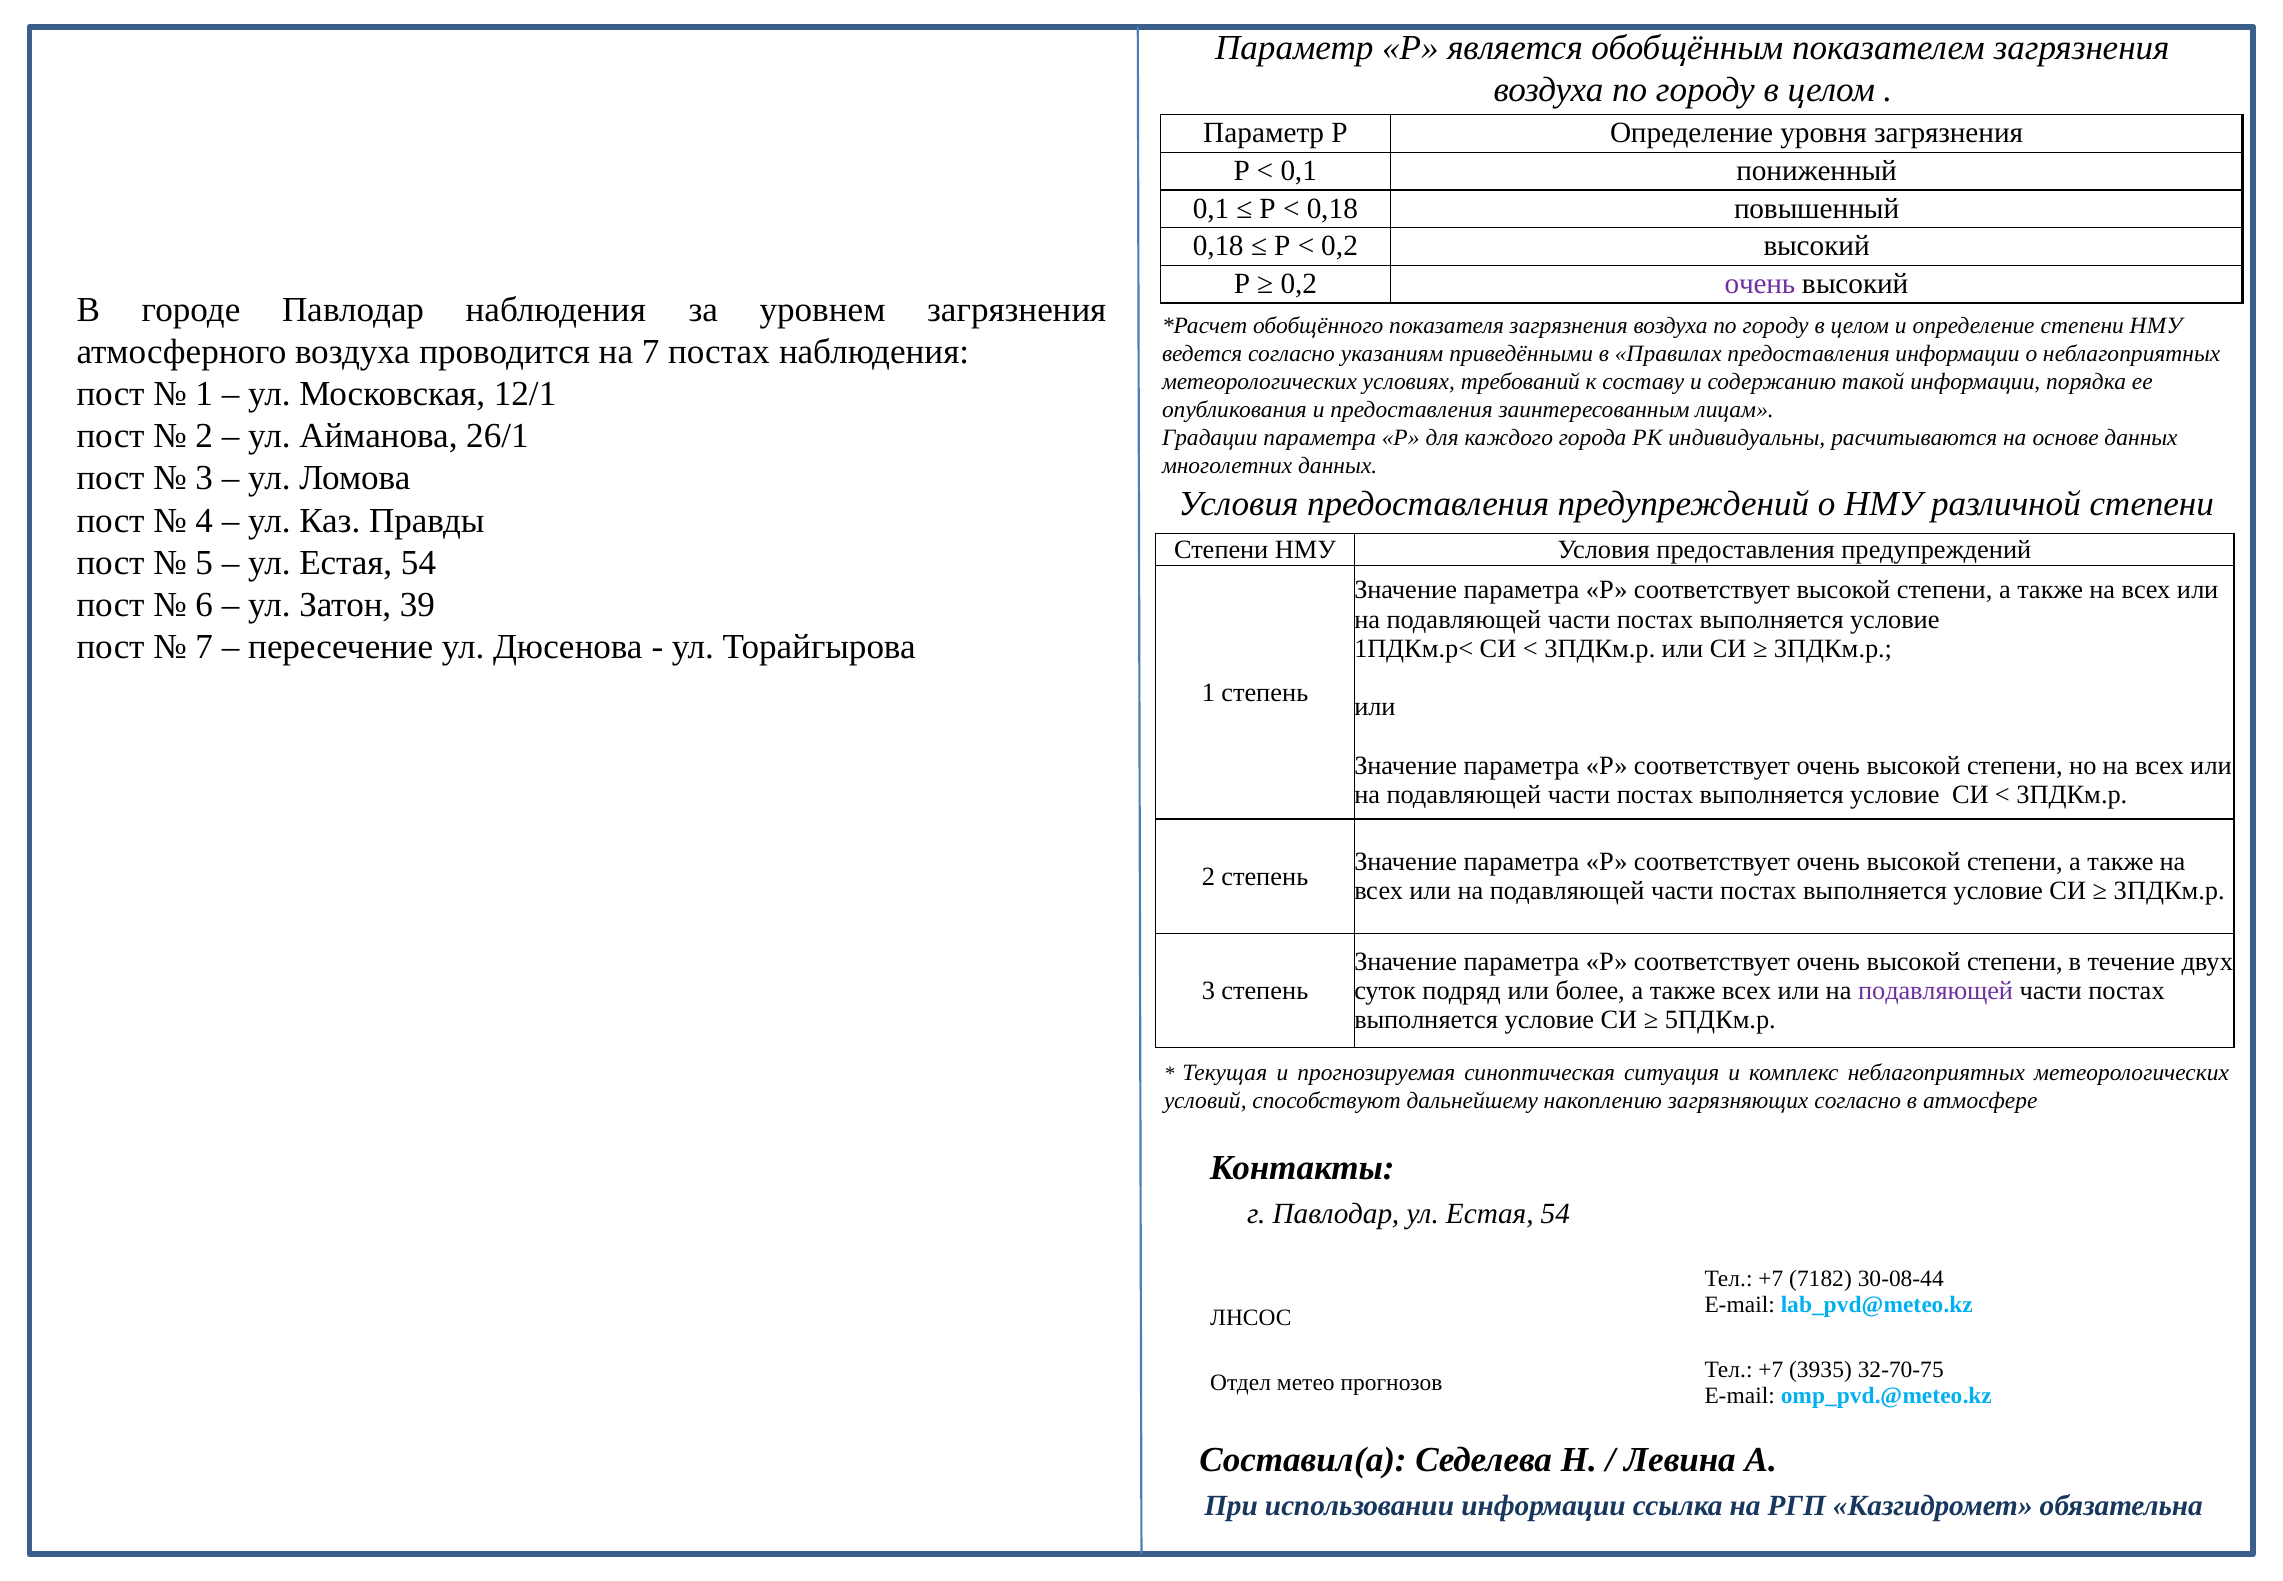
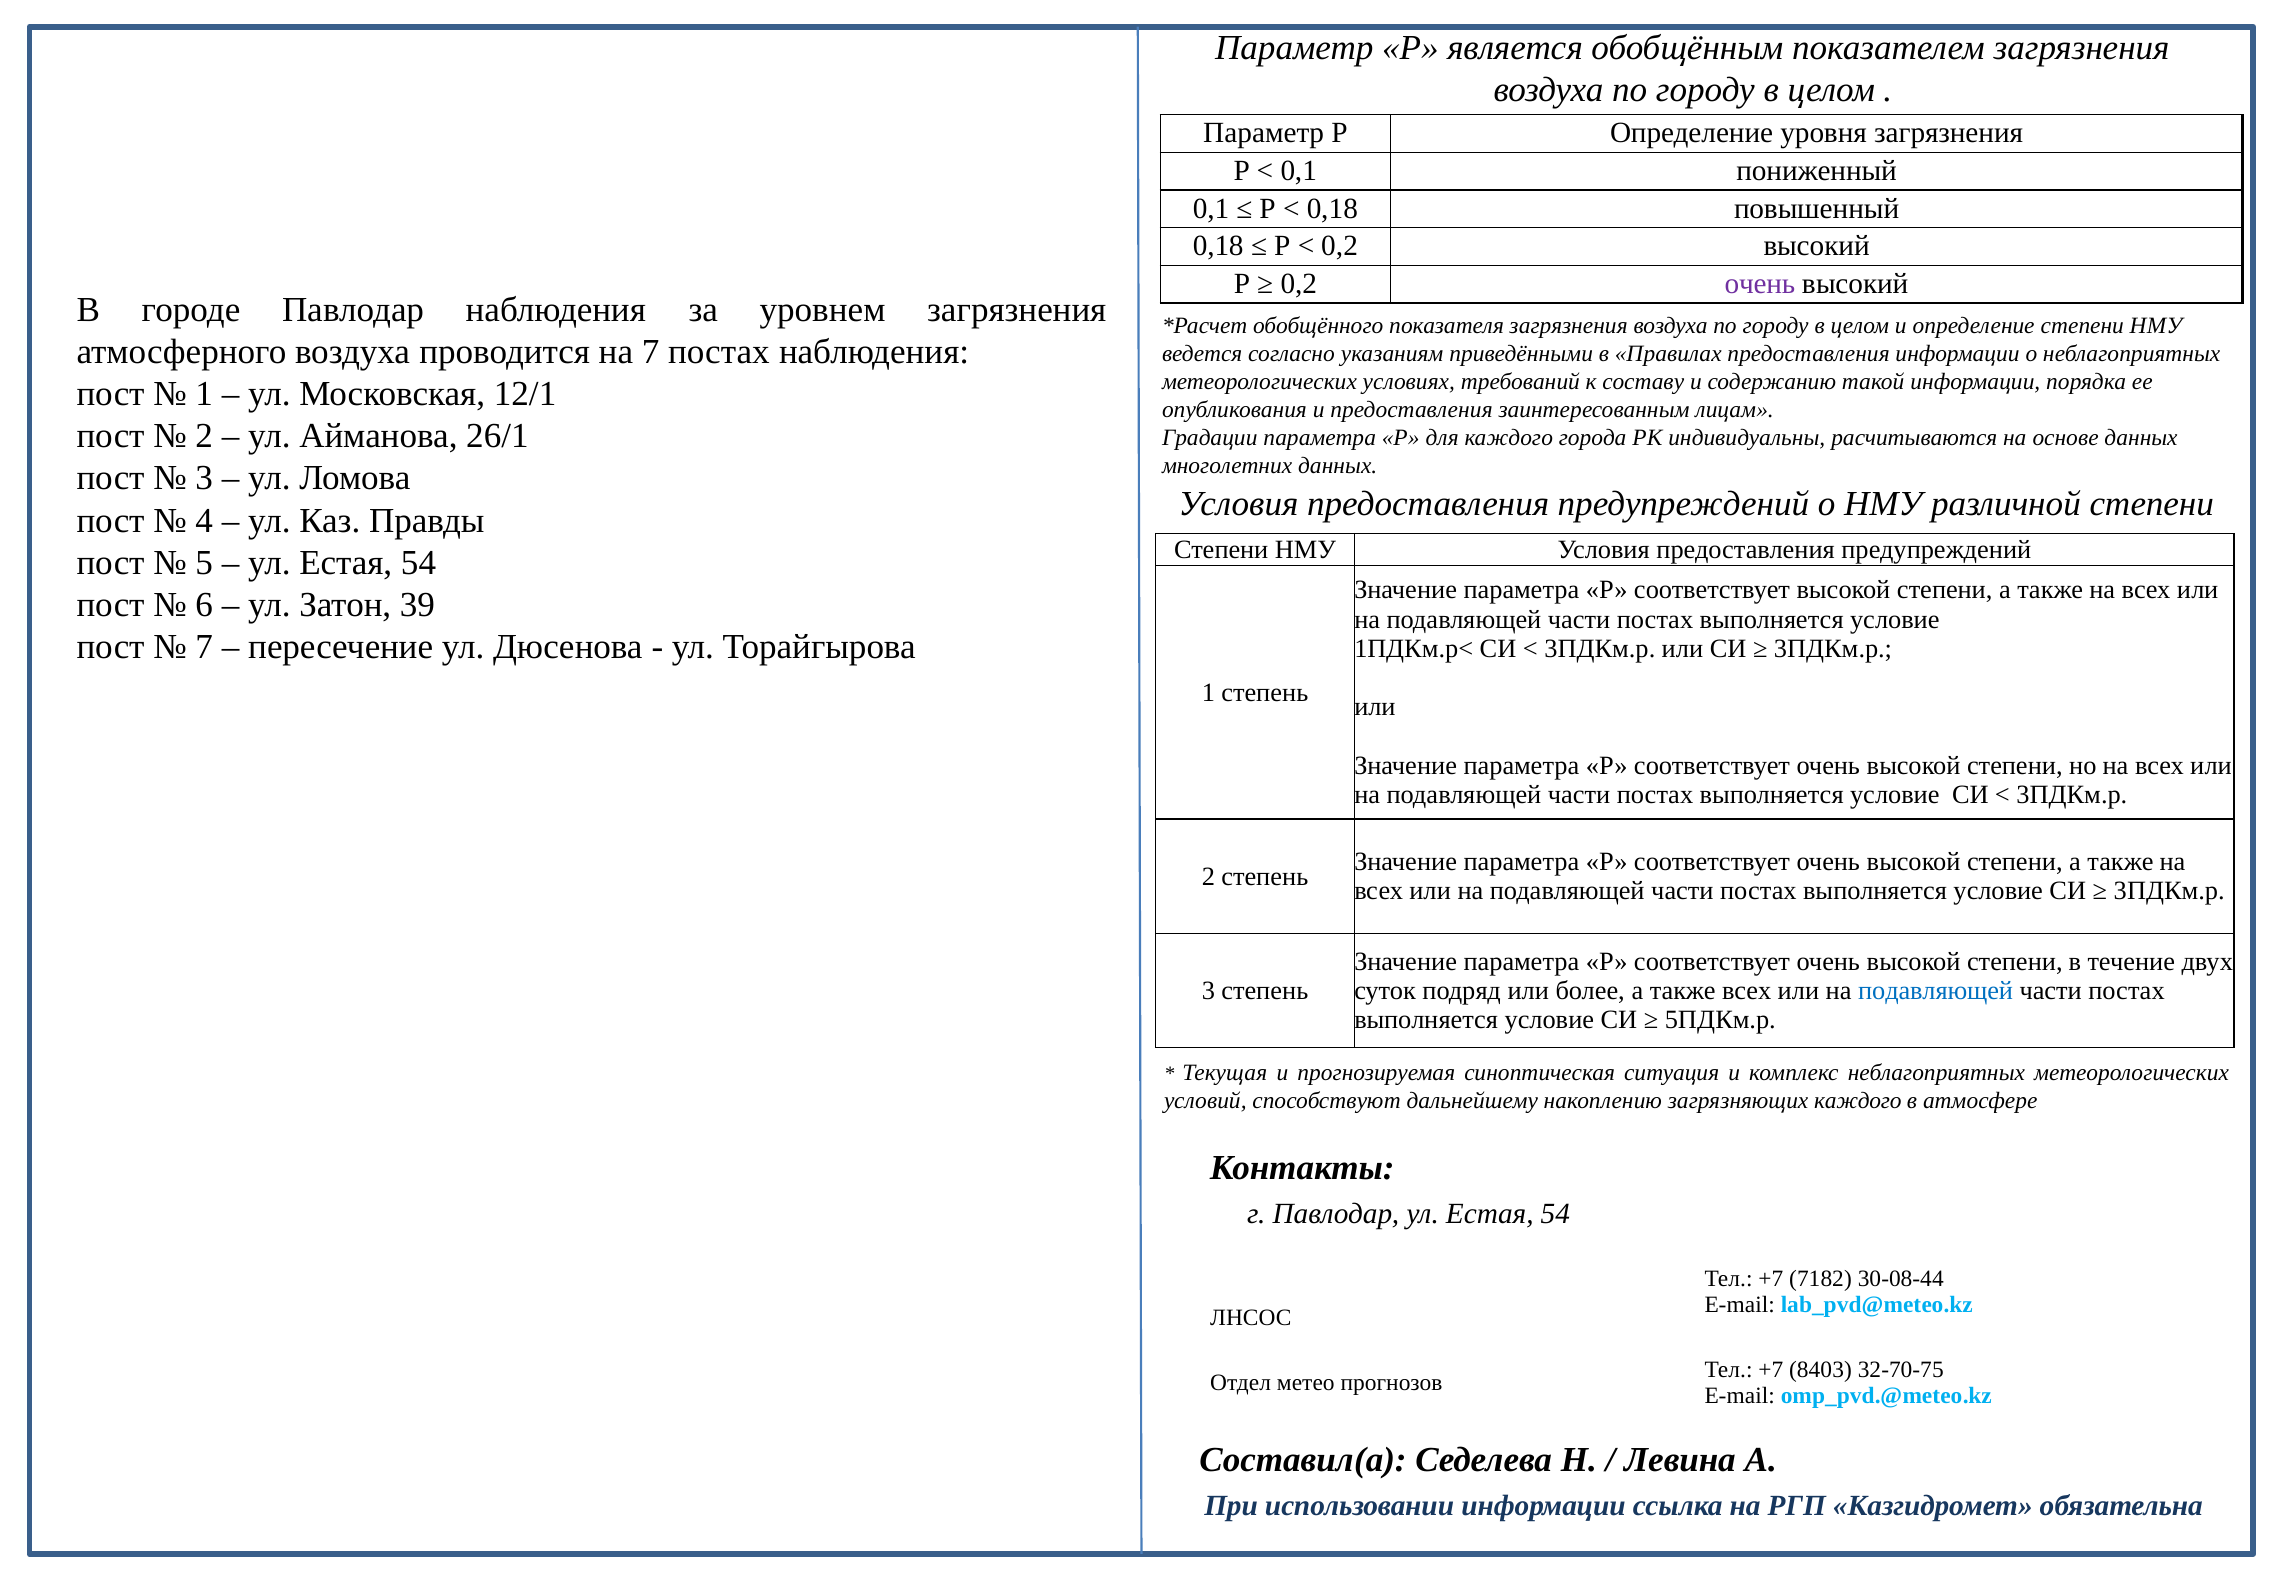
подавляющей at (1936, 990) colour: purple -> blue
загрязняющих согласно: согласно -> каждого
3935: 3935 -> 8403
